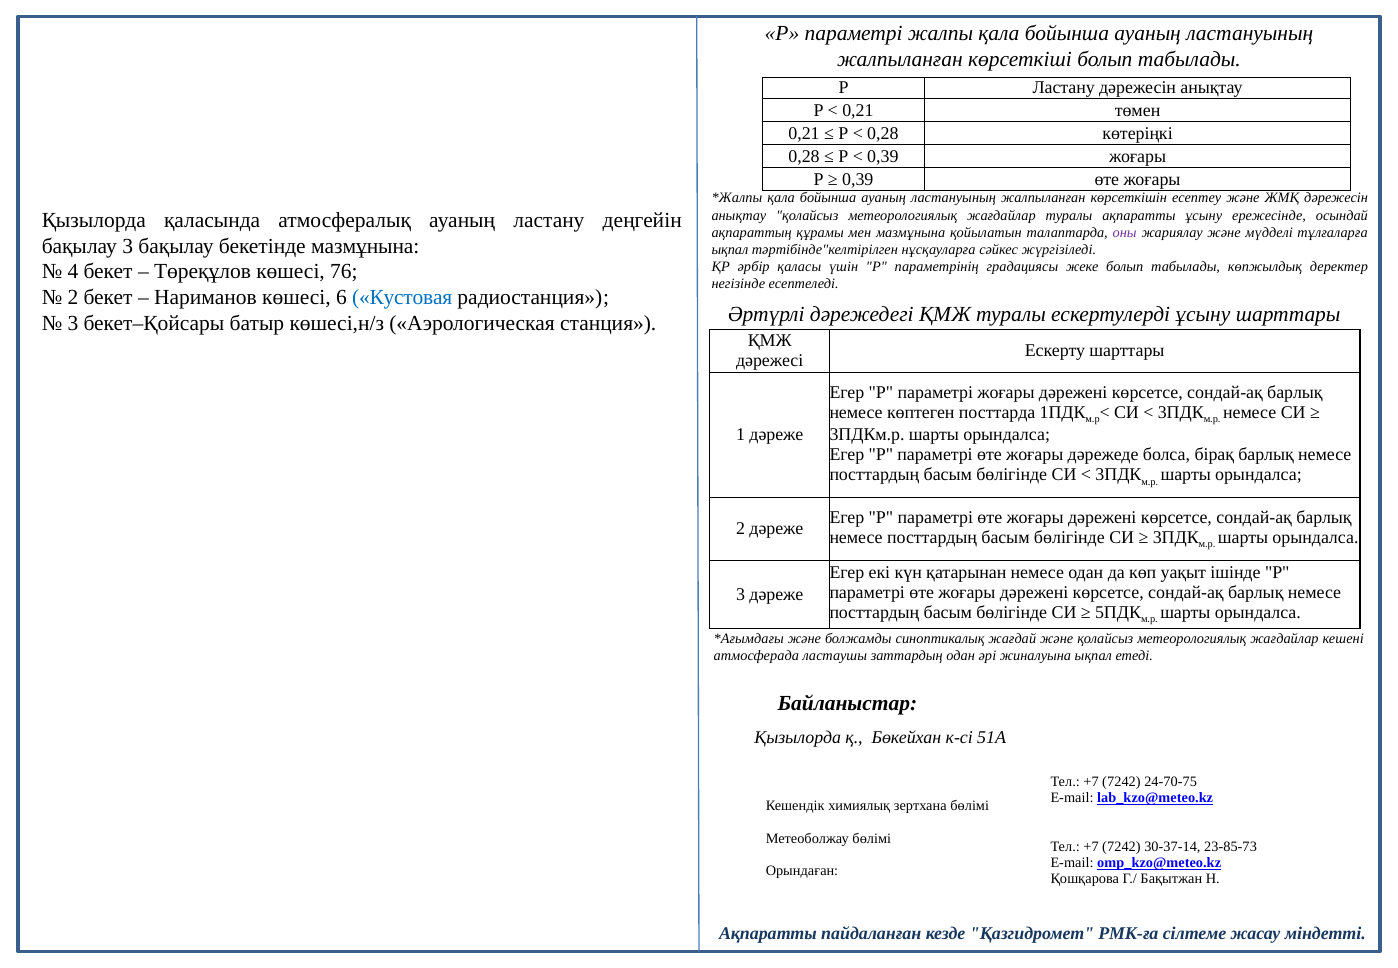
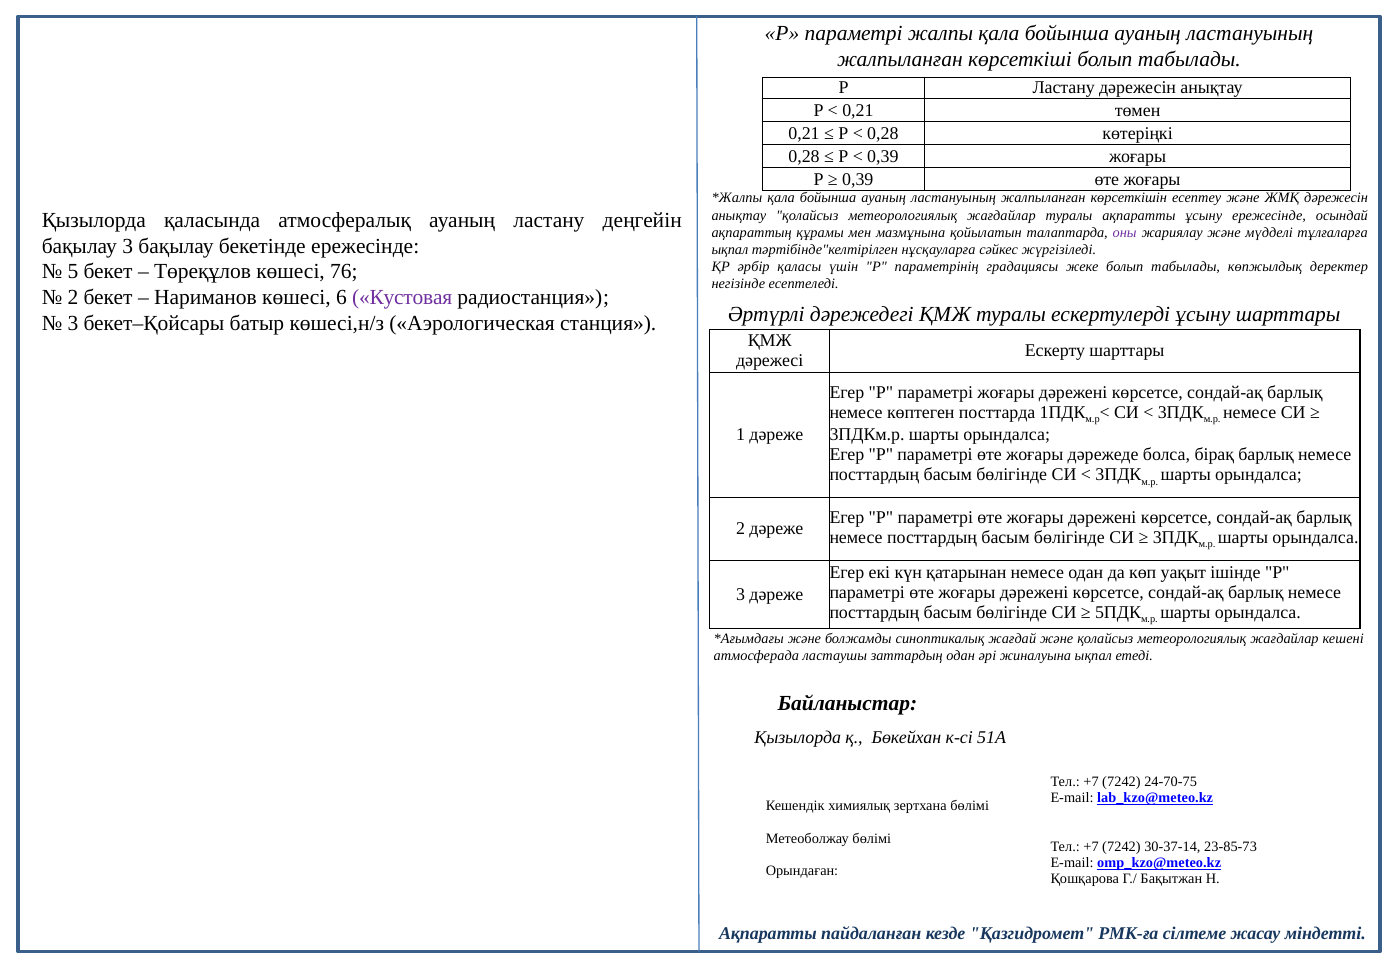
бекетінде мазмұнына: мазмұнына -> ережесінде
4: 4 -> 5
Кустовая colour: blue -> purple
